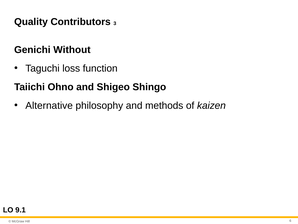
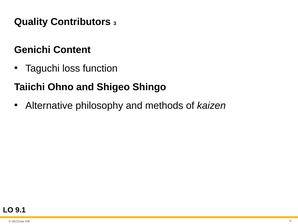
Without: Without -> Content
